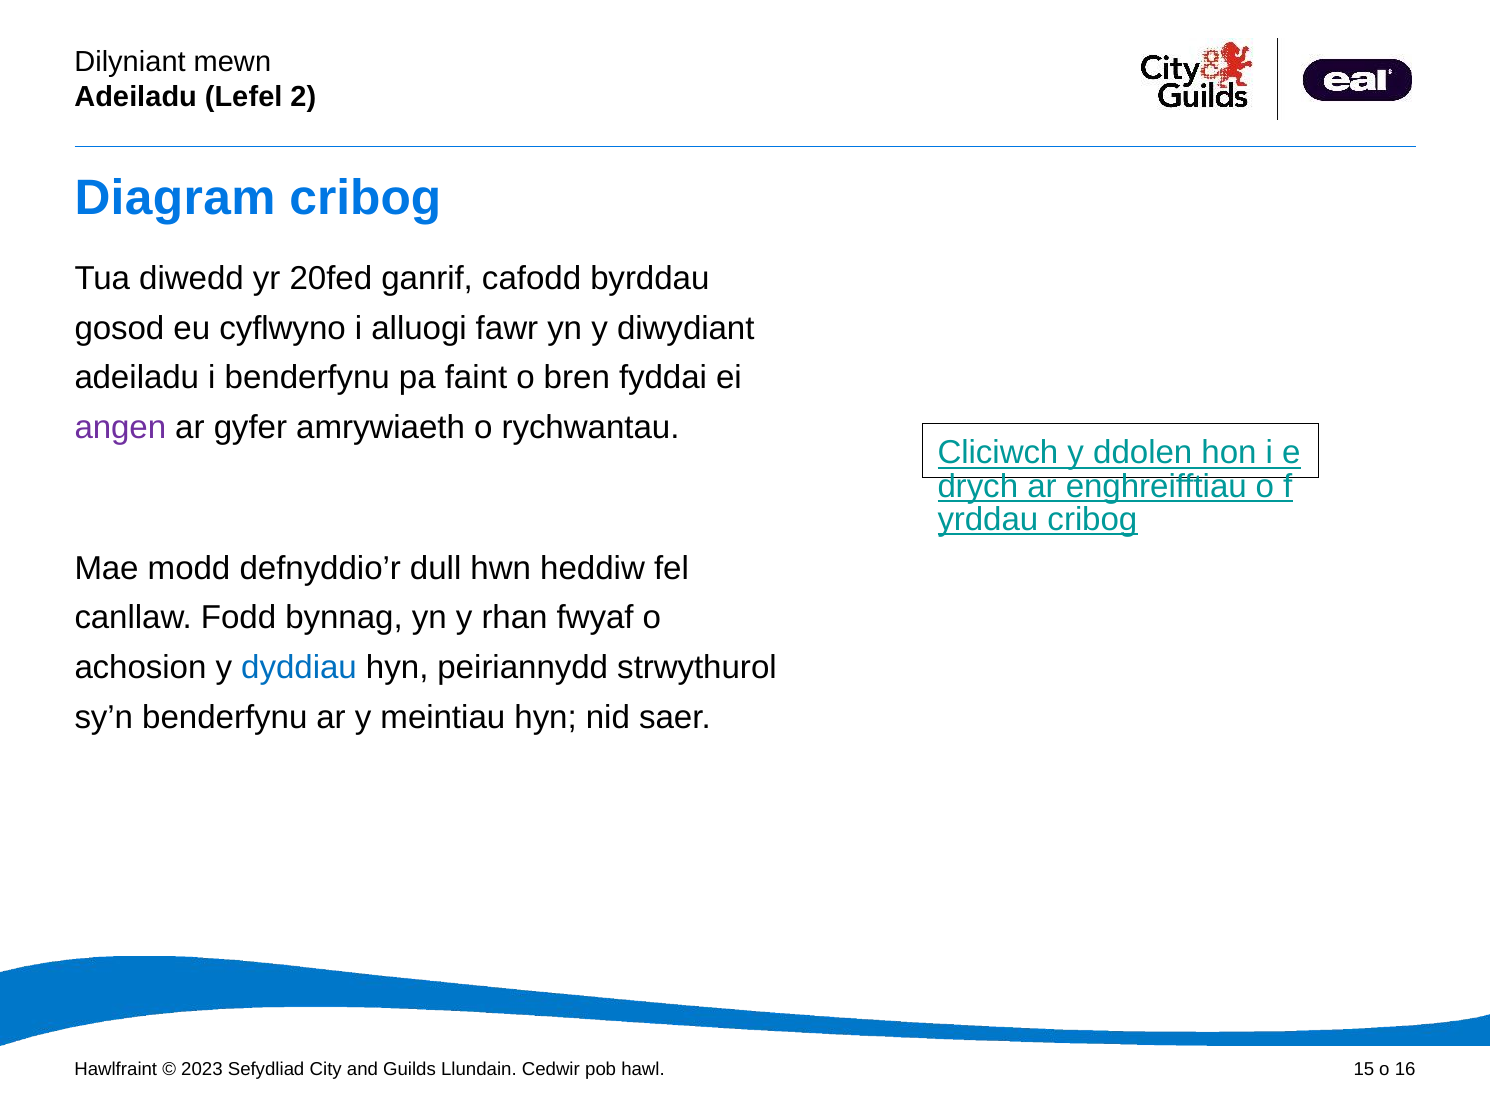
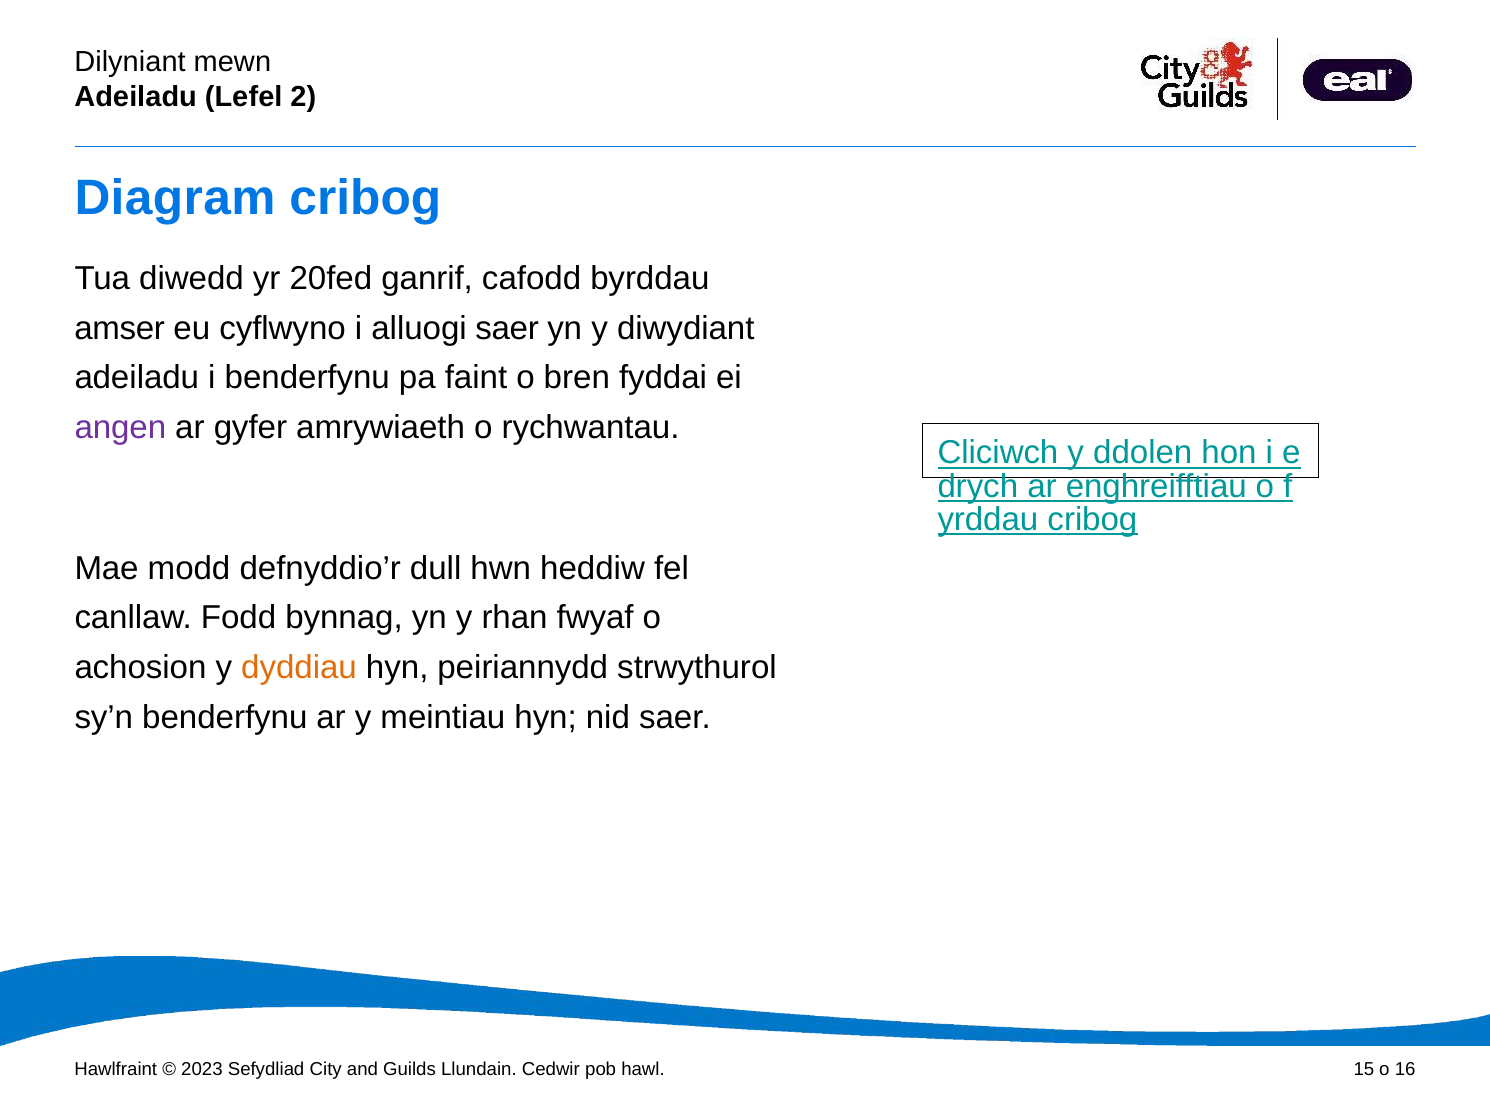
gosod: gosod -> amser
alluogi fawr: fawr -> saer
dyddiau colour: blue -> orange
